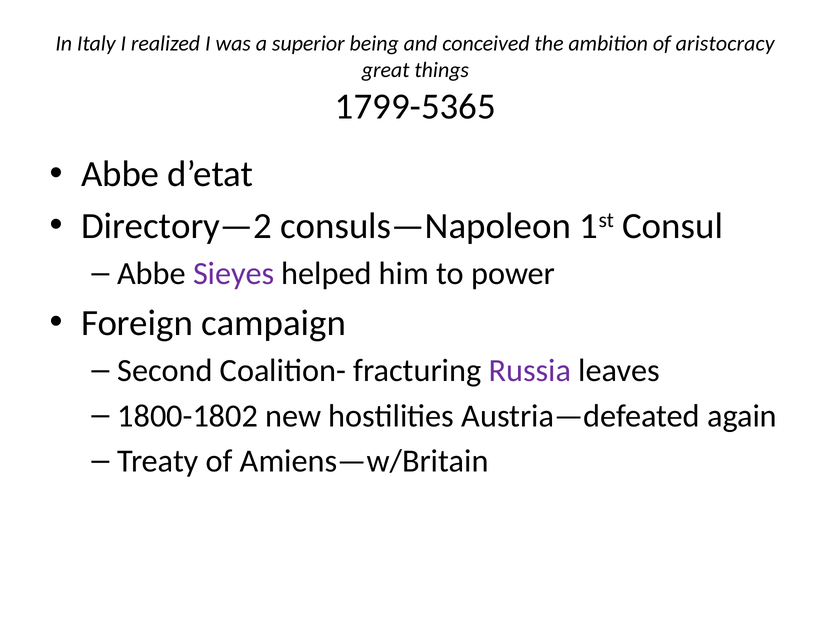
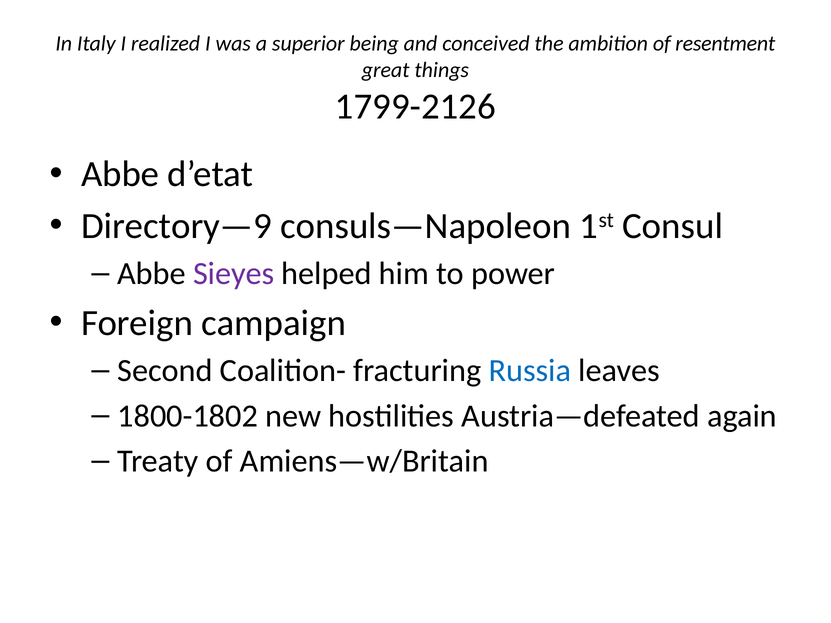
aristocracy: aristocracy -> resentment
1799-5365: 1799-5365 -> 1799-2126
Directory—2: Directory—2 -> Directory—9
Russia colour: purple -> blue
